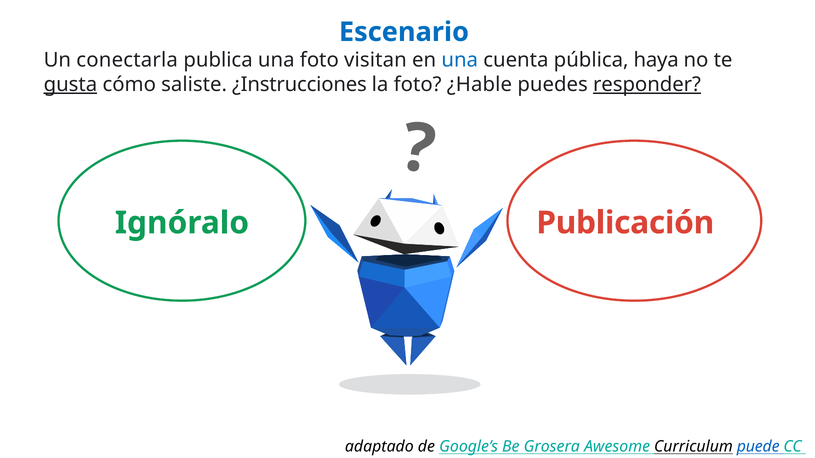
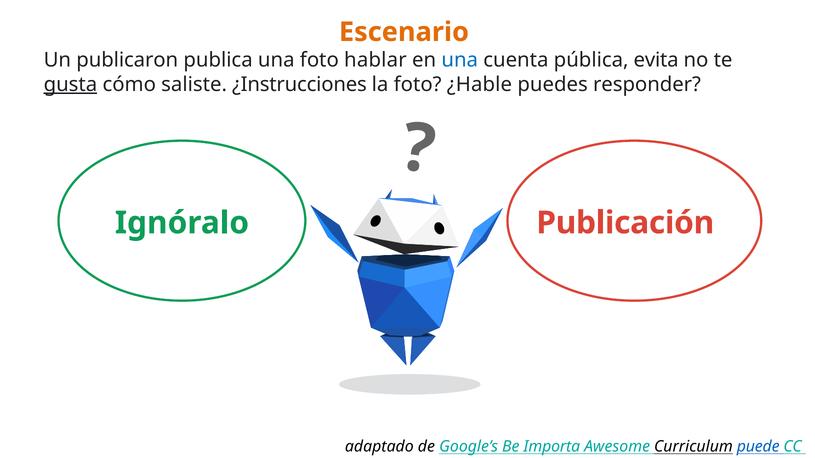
Escenario colour: blue -> orange
conectarla: conectarla -> publicaron
visitan: visitan -> hablar
haya: haya -> evita
responder underline: present -> none
Grosera: Grosera -> Importa
